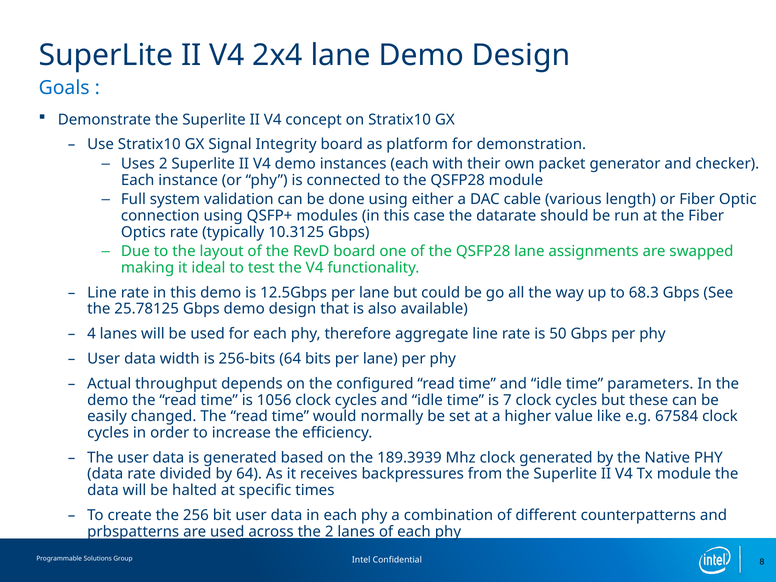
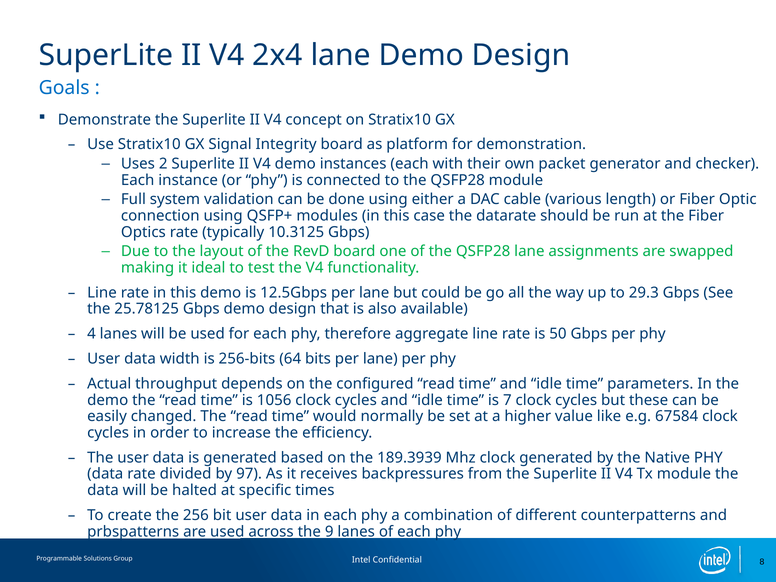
68.3: 68.3 -> 29.3
by 64: 64 -> 97
the 2: 2 -> 9
